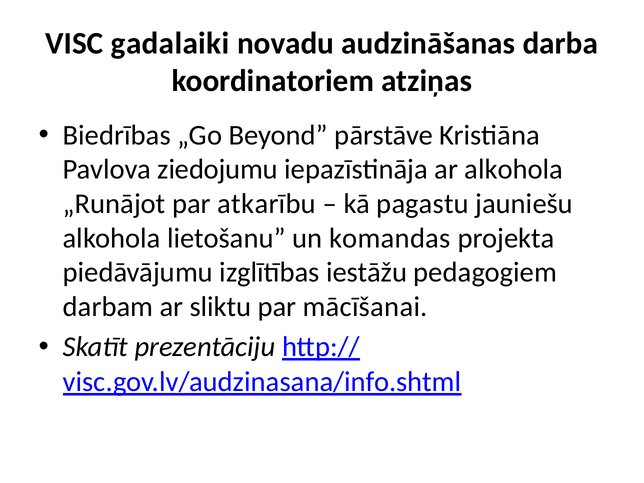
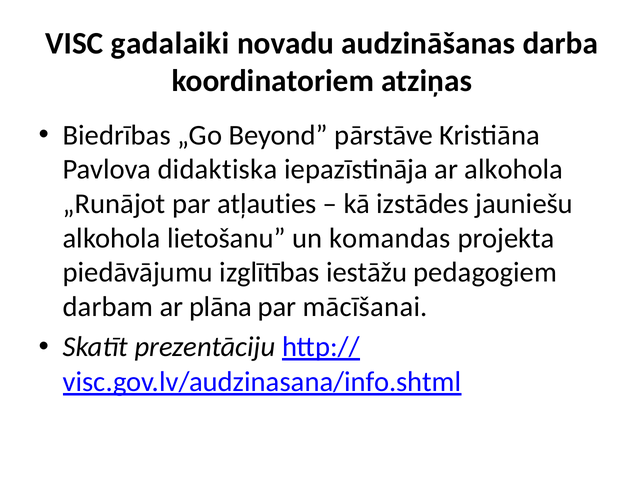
ziedojumu: ziedojumu -> didaktiska
atkarību: atkarību -> atļauties
pagastu: pagastu -> izstādes
sliktu: sliktu -> plāna
